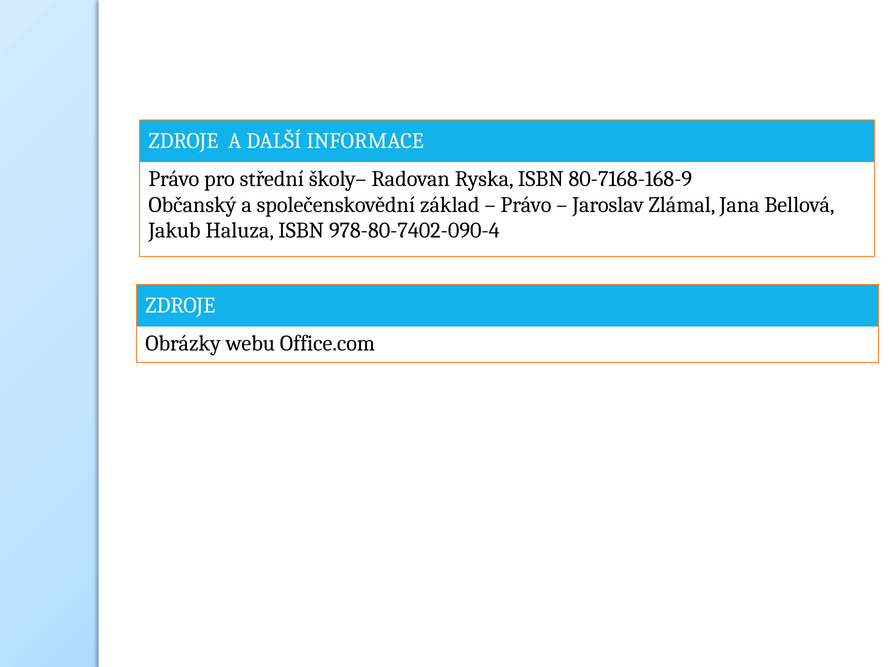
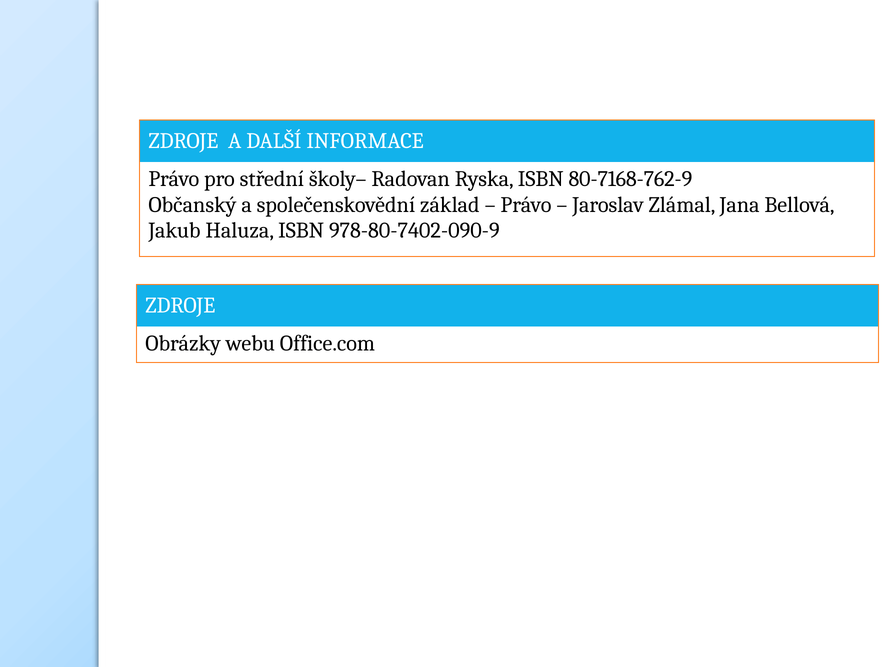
80-7168-168-9: 80-7168-168-9 -> 80-7168-762-9
978-80-7402-090-4: 978-80-7402-090-4 -> 978-80-7402-090-9
